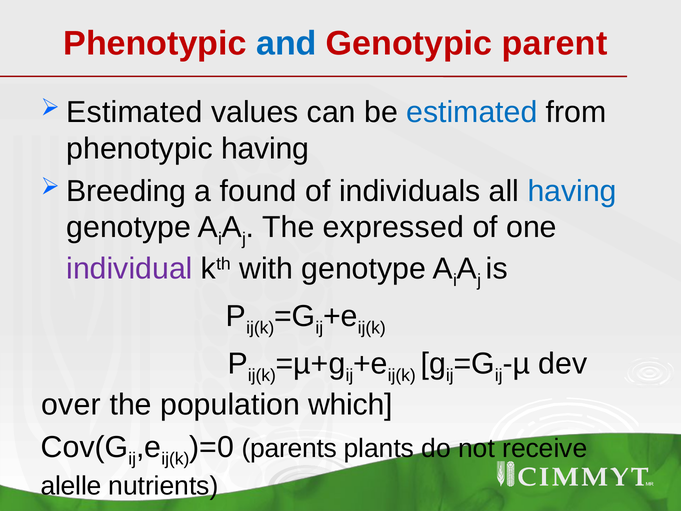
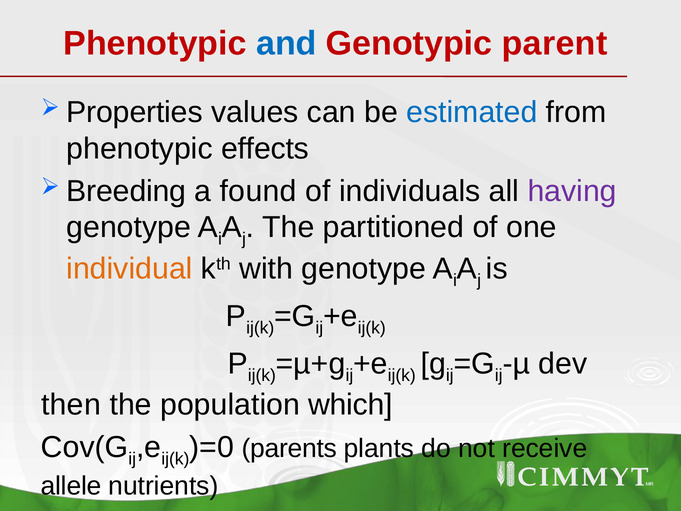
Estimated at (134, 112): Estimated -> Properties
phenotypic having: having -> effects
having at (572, 191) colour: blue -> purple
expressed: expressed -> partitioned
individual colour: purple -> orange
over: over -> then
alelle: alelle -> allele
